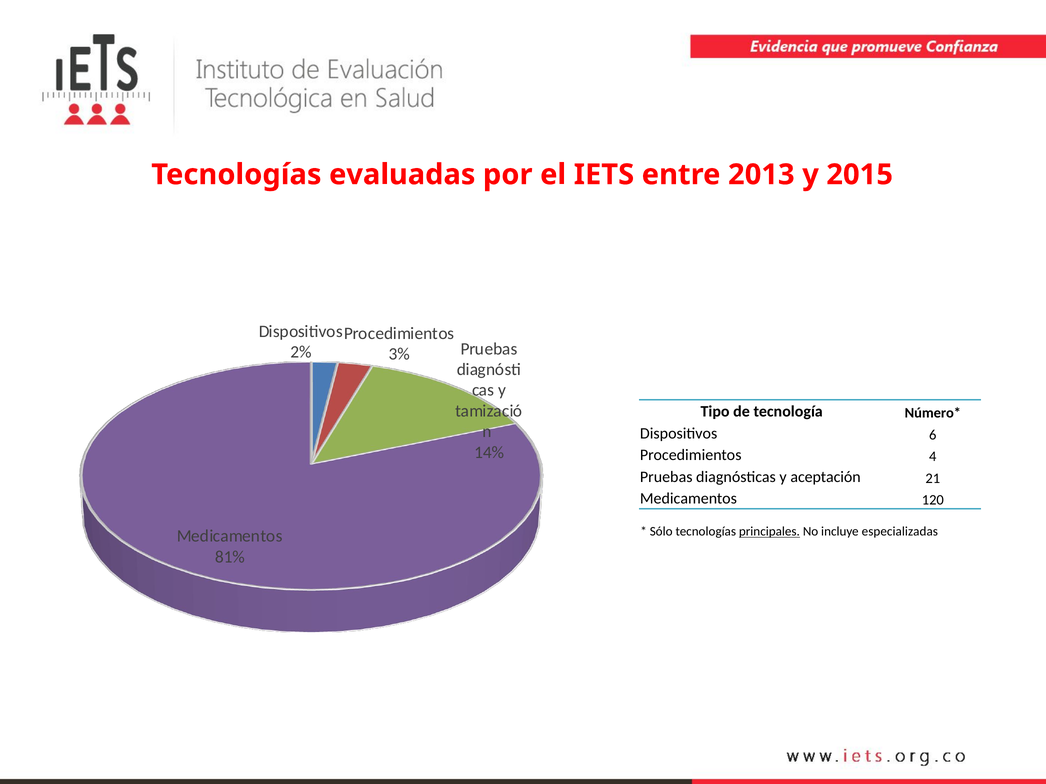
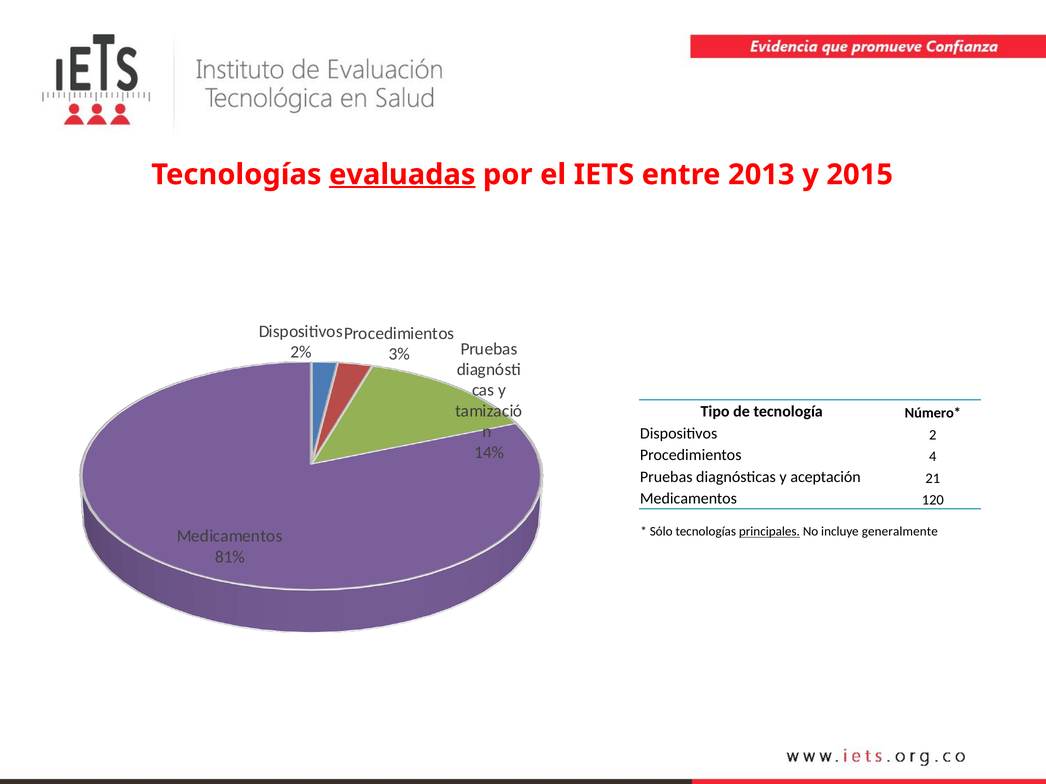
evaluadas underline: none -> present
6: 6 -> 2
especializadas: especializadas -> generalmente
